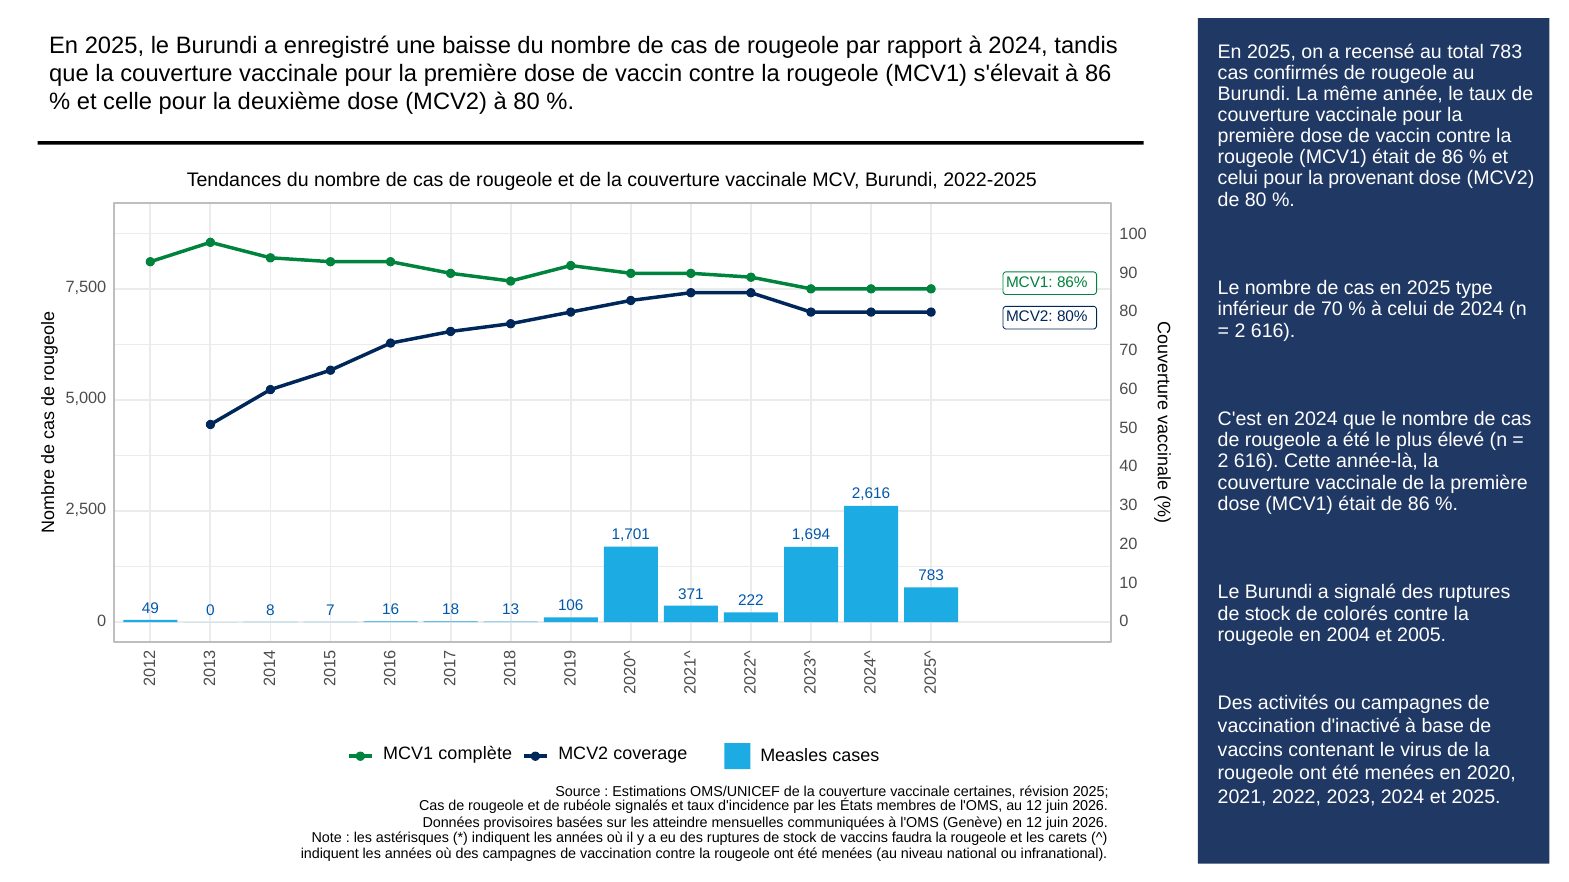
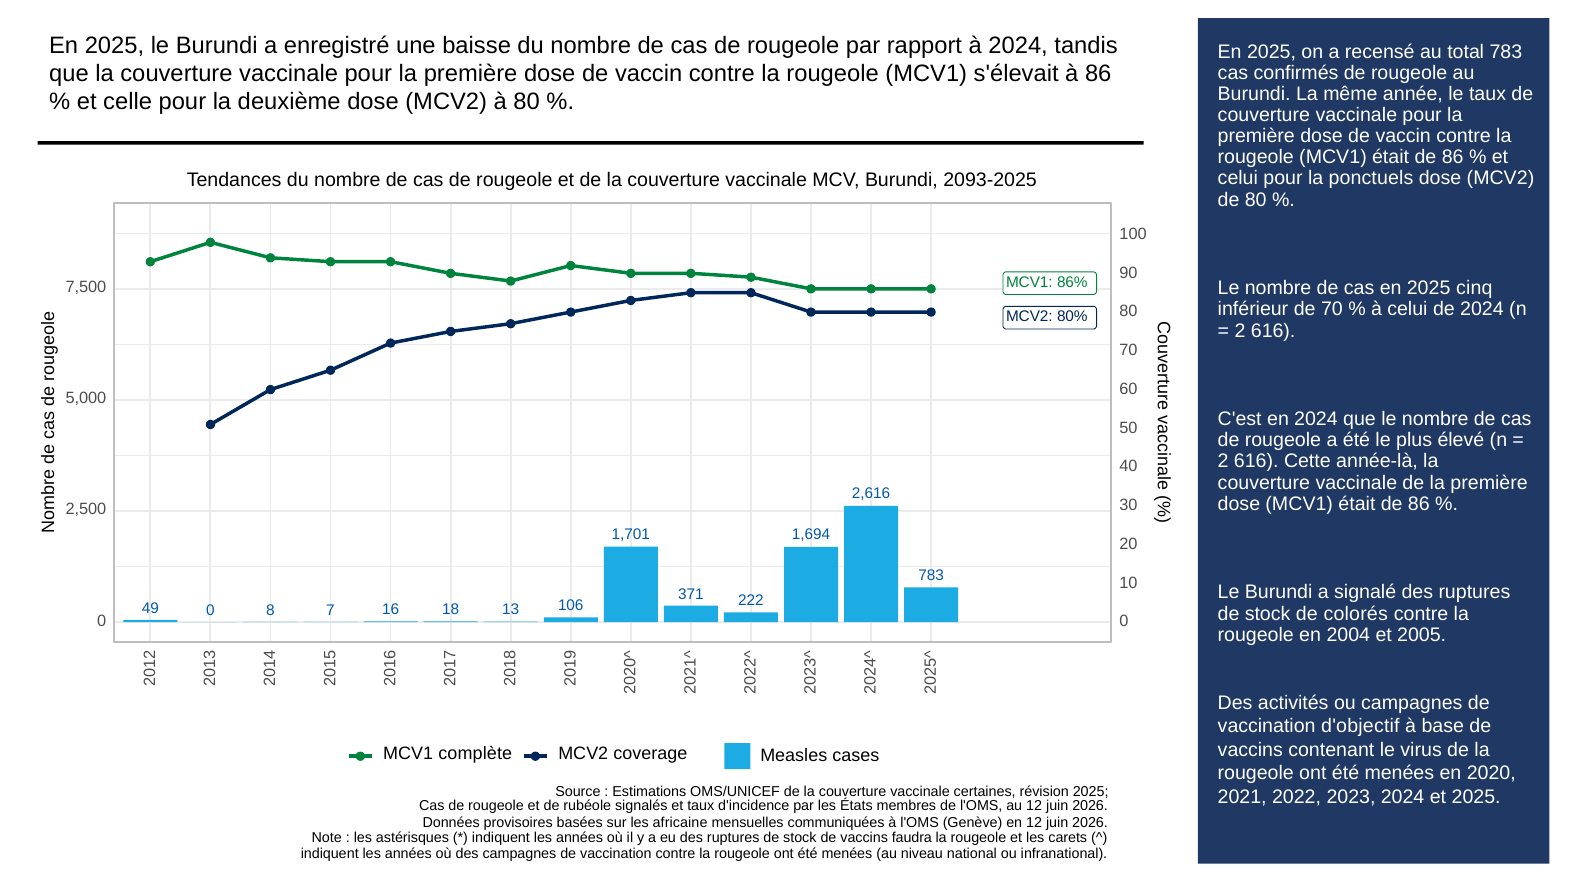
provenant: provenant -> ponctuels
2022-2025: 2022-2025 -> 2093-2025
type: type -> cinq
d'inactivé: d'inactivé -> d'objectif
atteindre: atteindre -> africaine
